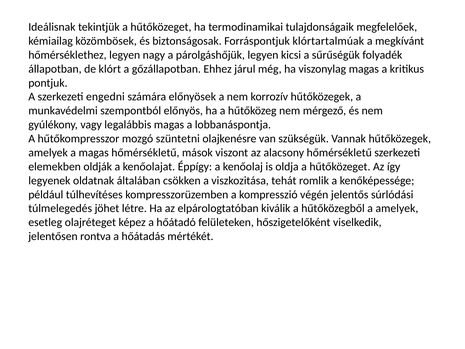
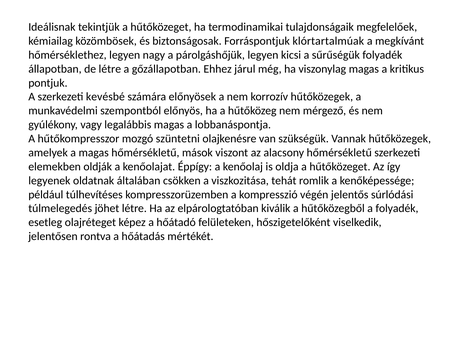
de klórt: klórt -> létre
engedni: engedni -> kevésbé
a amelyek: amelyek -> folyadék
